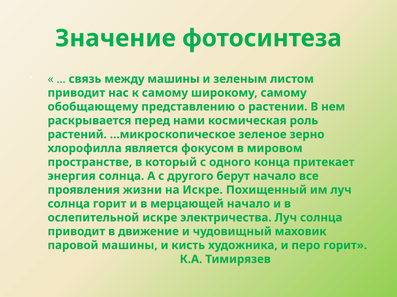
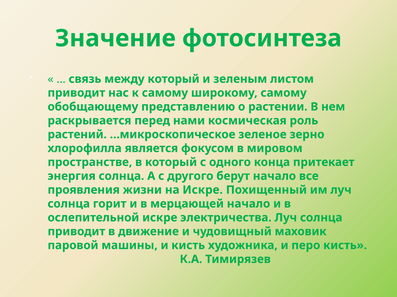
между машины: машины -> который
перо горит: горит -> кисть
